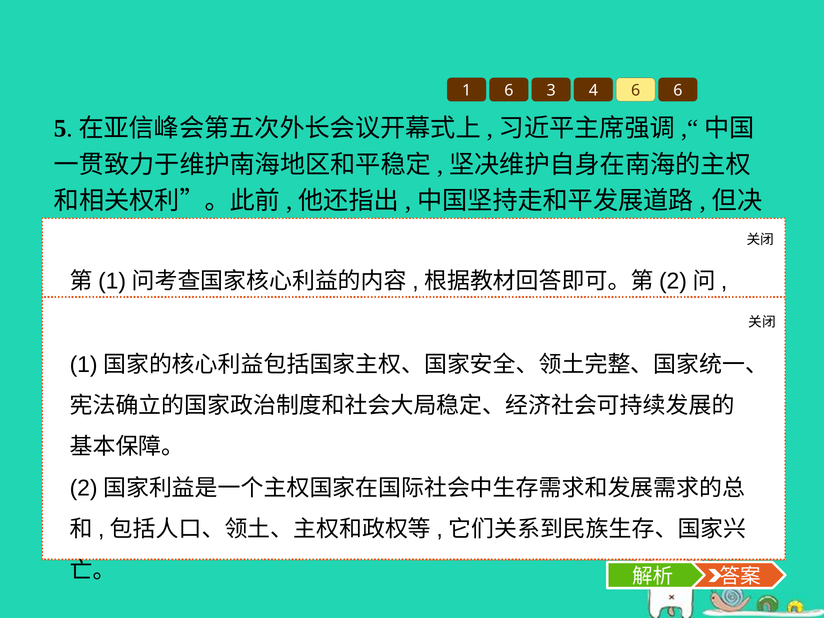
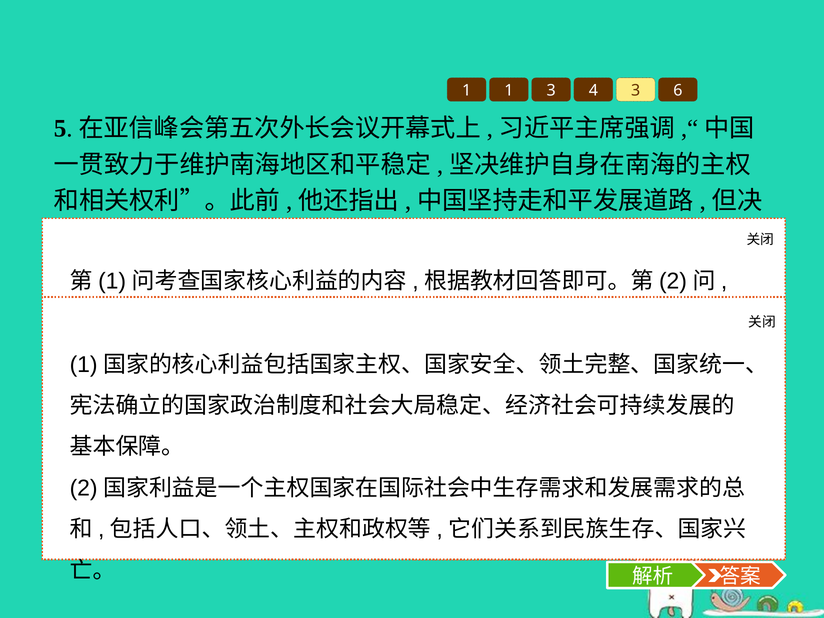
1 6: 6 -> 1
4 6: 6 -> 3
